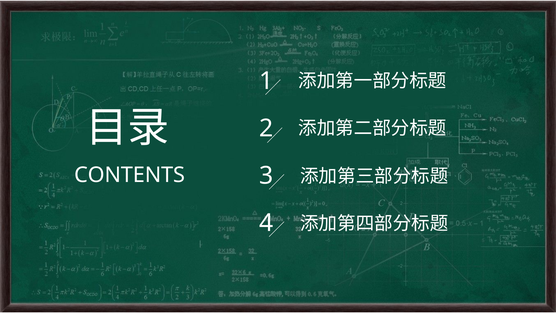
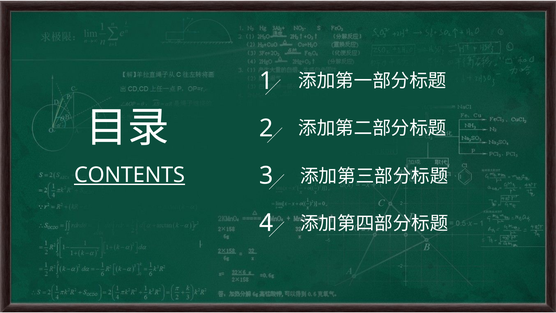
CONTENTS underline: none -> present
